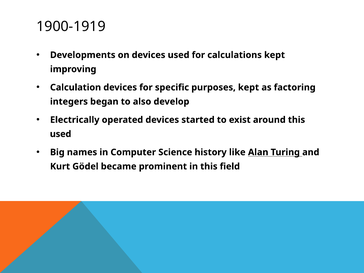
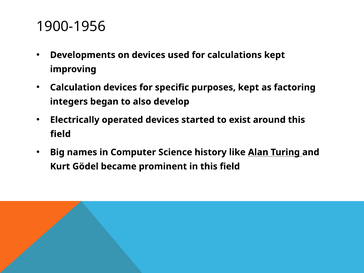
1900-1919: 1900-1919 -> 1900-1956
used at (61, 134): used -> field
